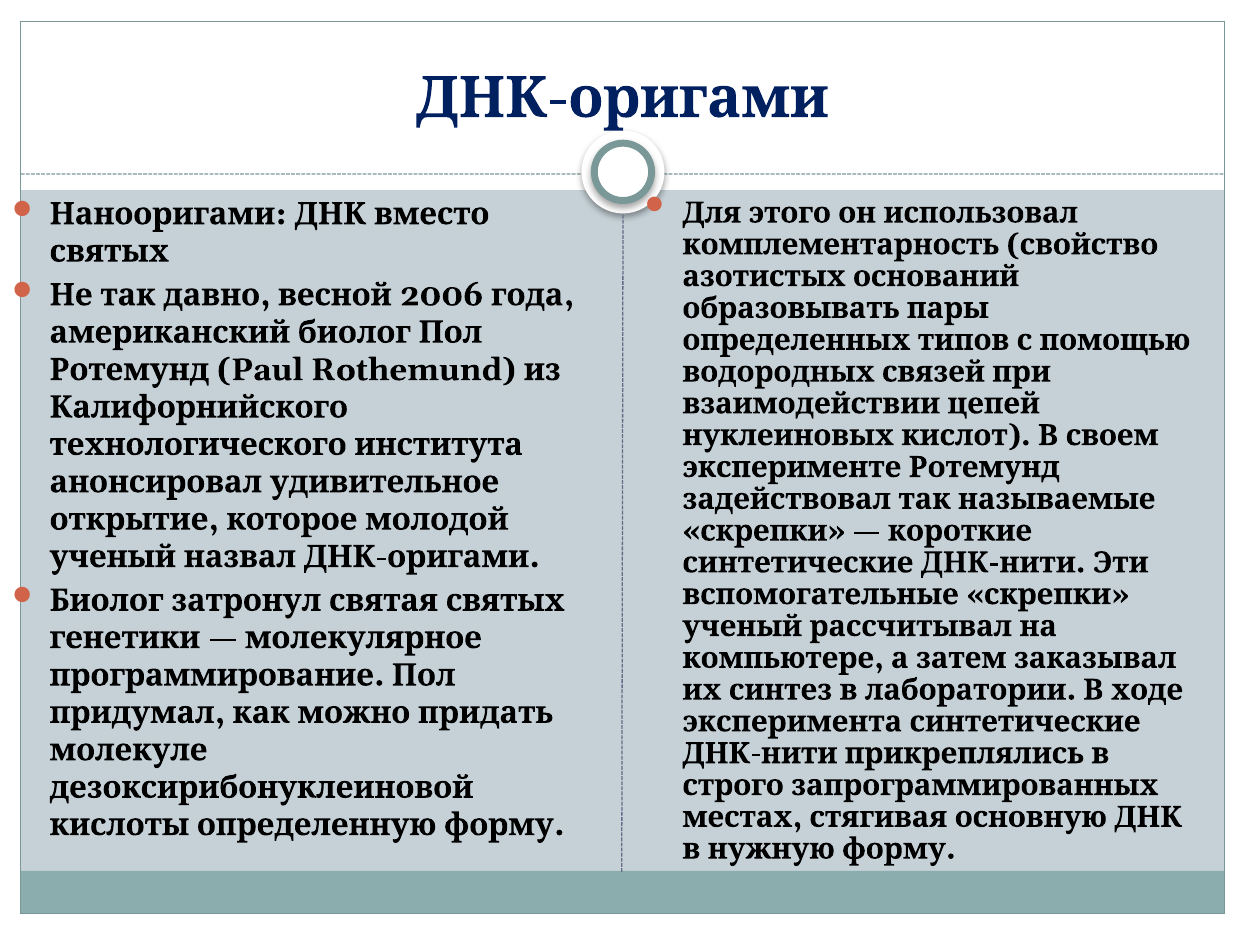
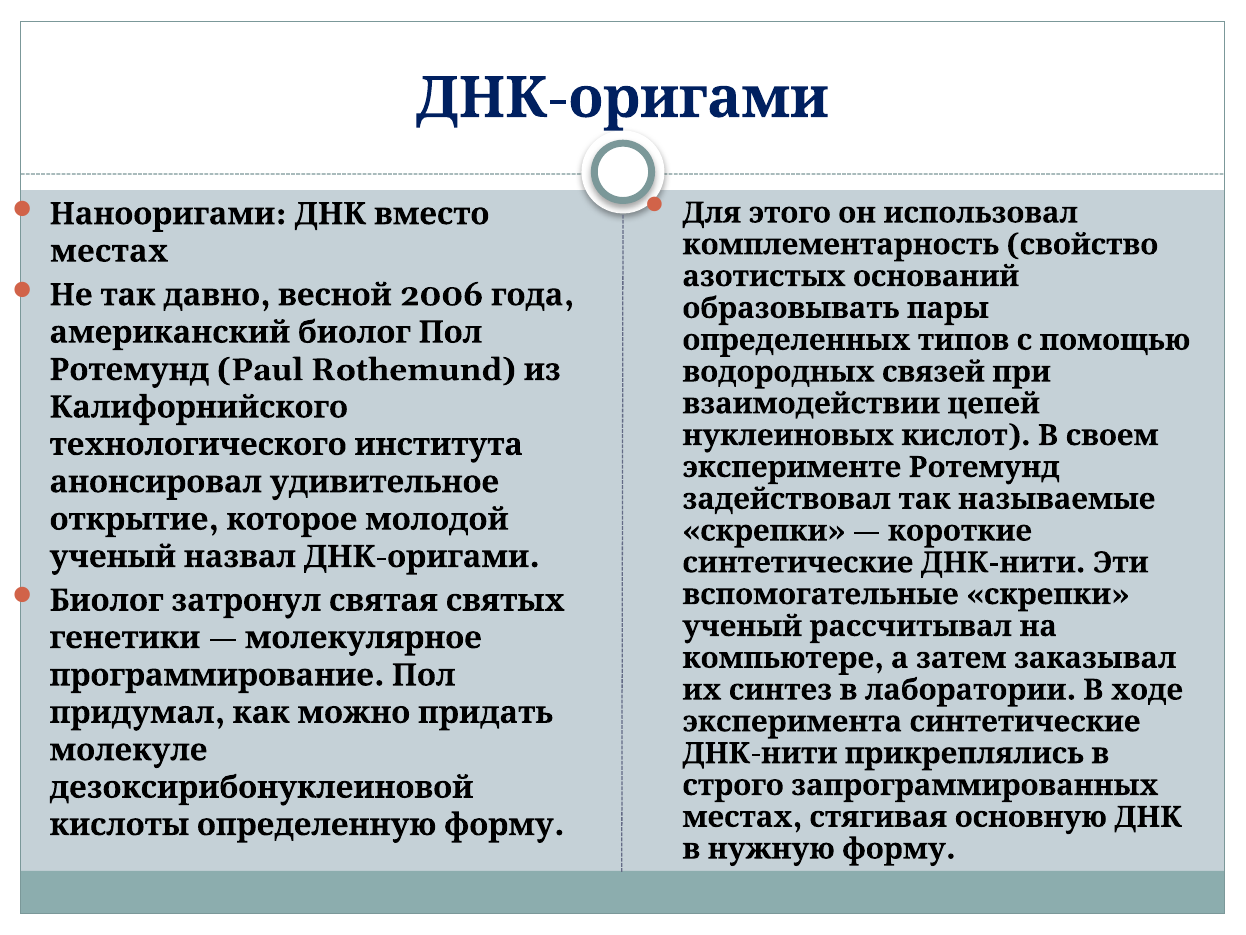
святых at (109, 251): святых -> местах
